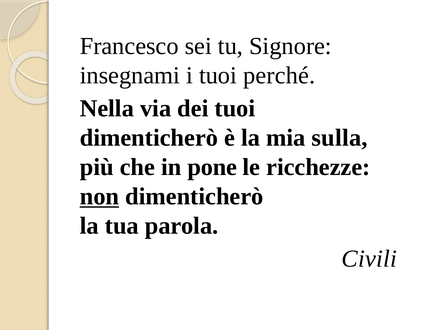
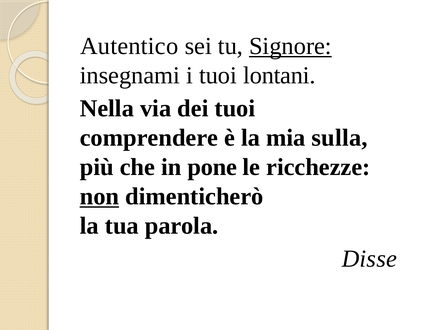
Francesco: Francesco -> Autentico
Signore underline: none -> present
perché: perché -> lontani
dimenticherò at (149, 138): dimenticherò -> comprendere
Civili: Civili -> Disse
